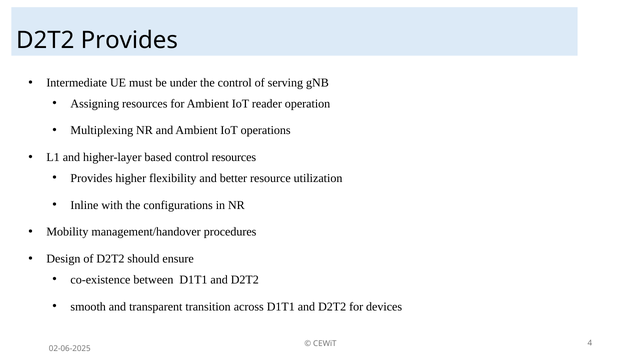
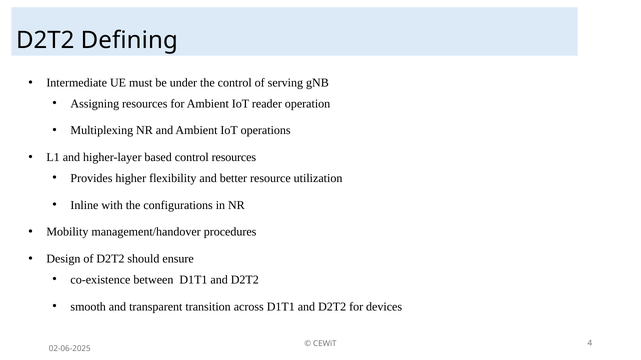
D2T2 Provides: Provides -> Defining
